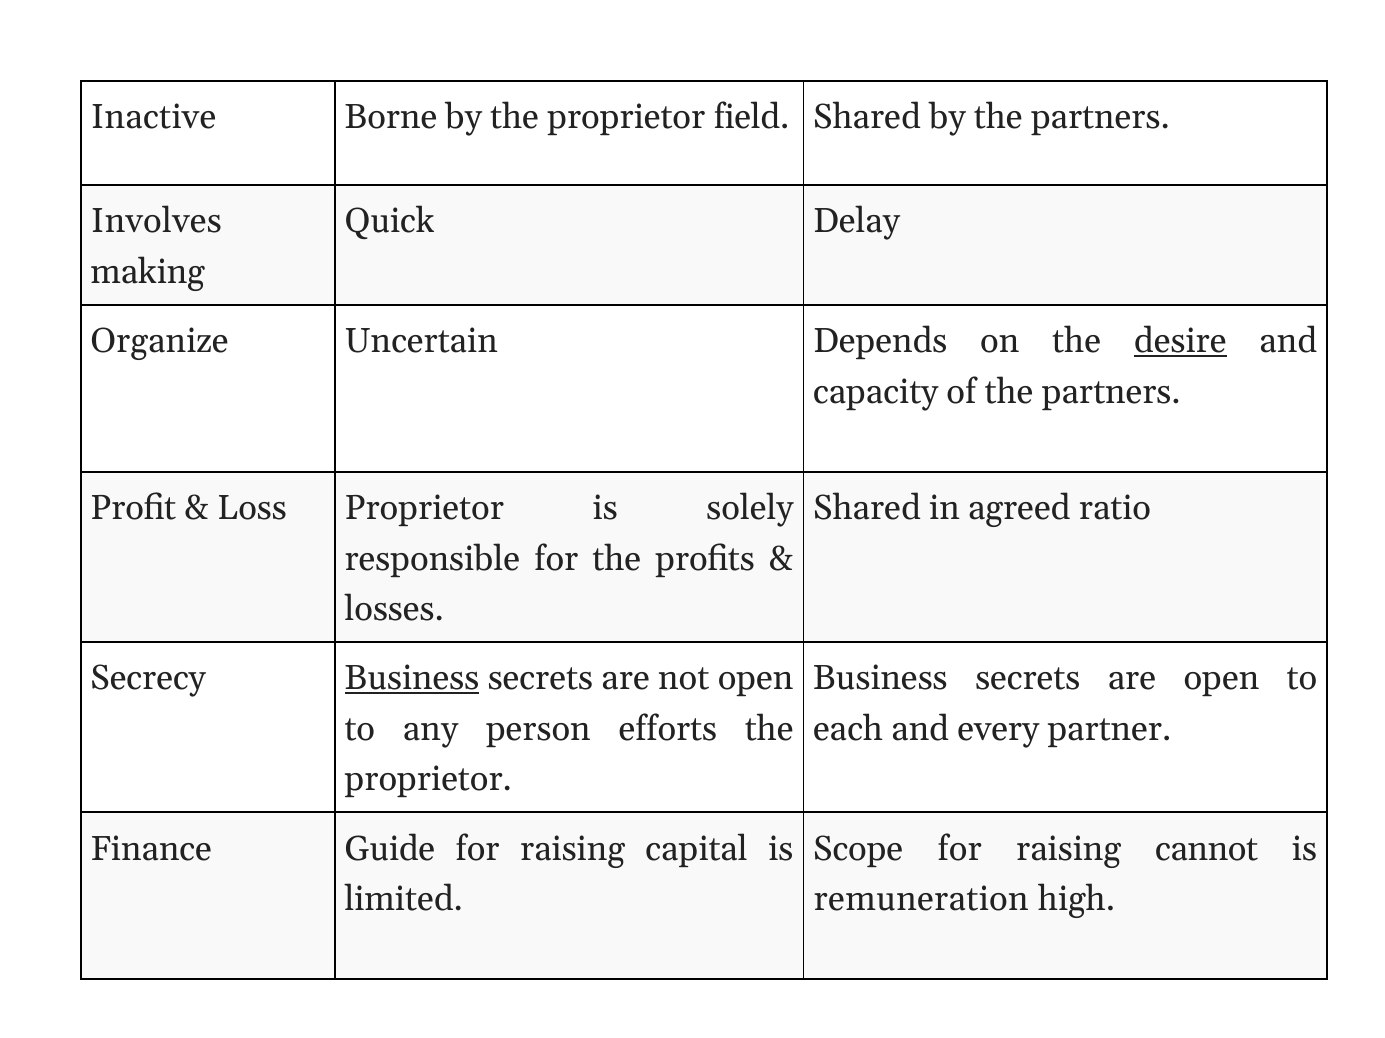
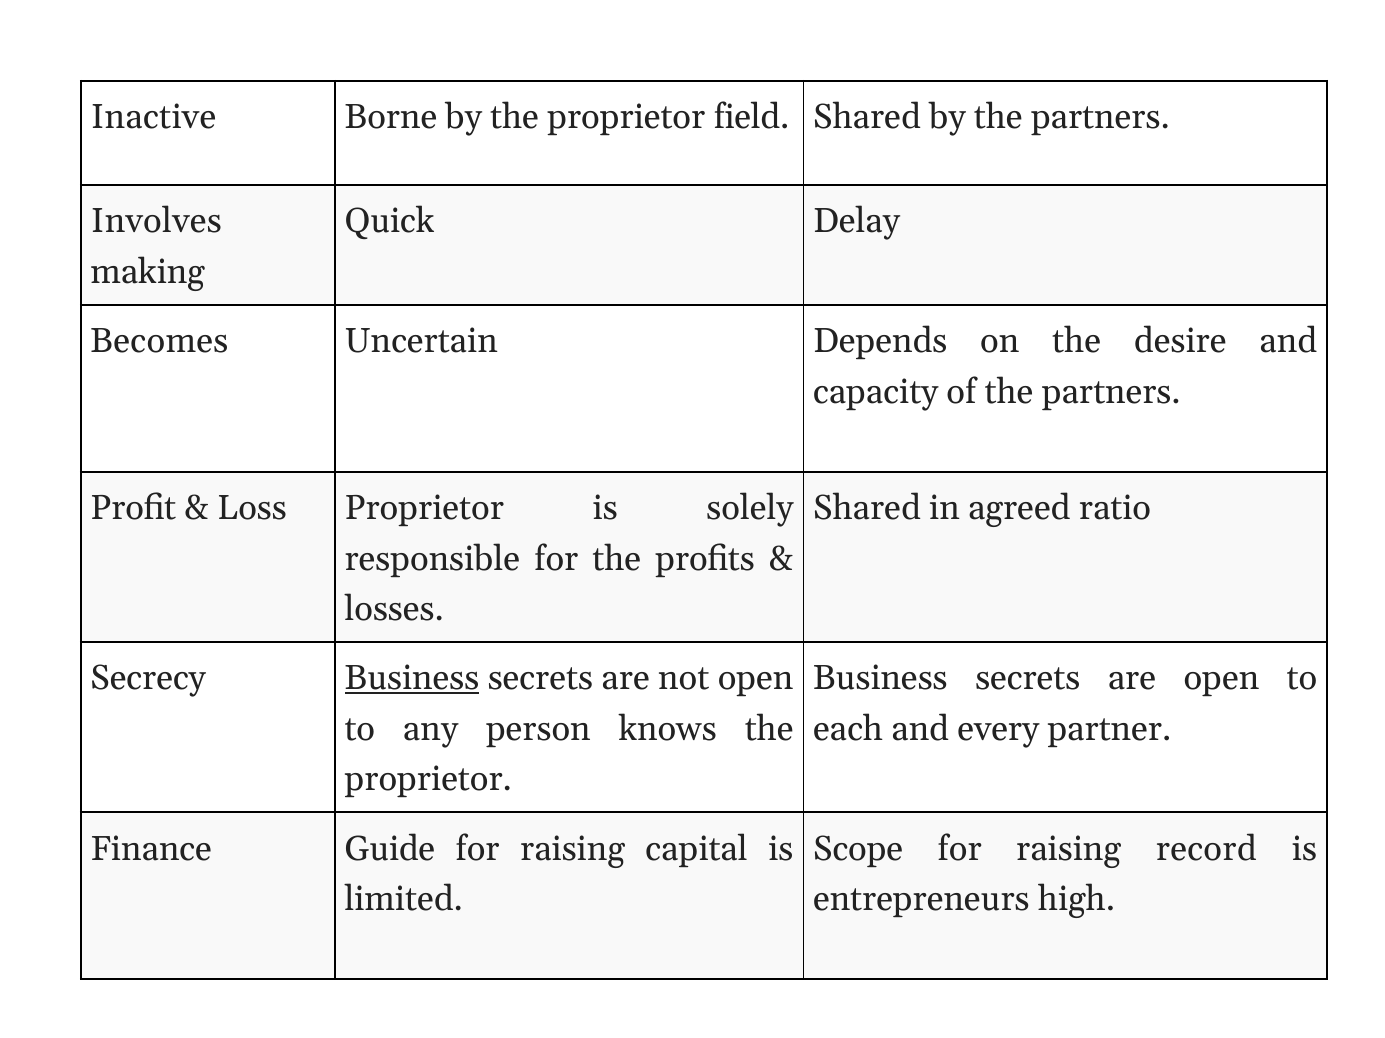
Organize: Organize -> Becomes
desire underline: present -> none
efforts: efforts -> knows
cannot: cannot -> record
remuneration: remuneration -> entrepreneurs
